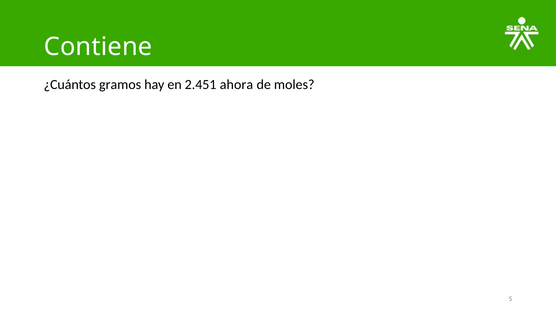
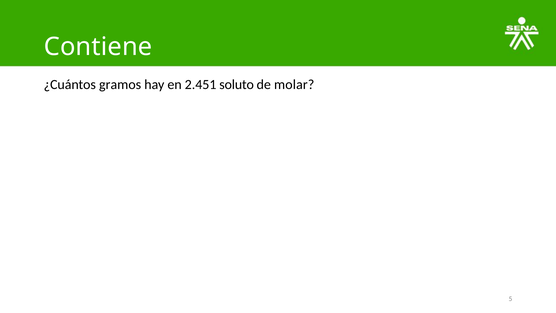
ahora: ahora -> soluto
moles: moles -> molar
